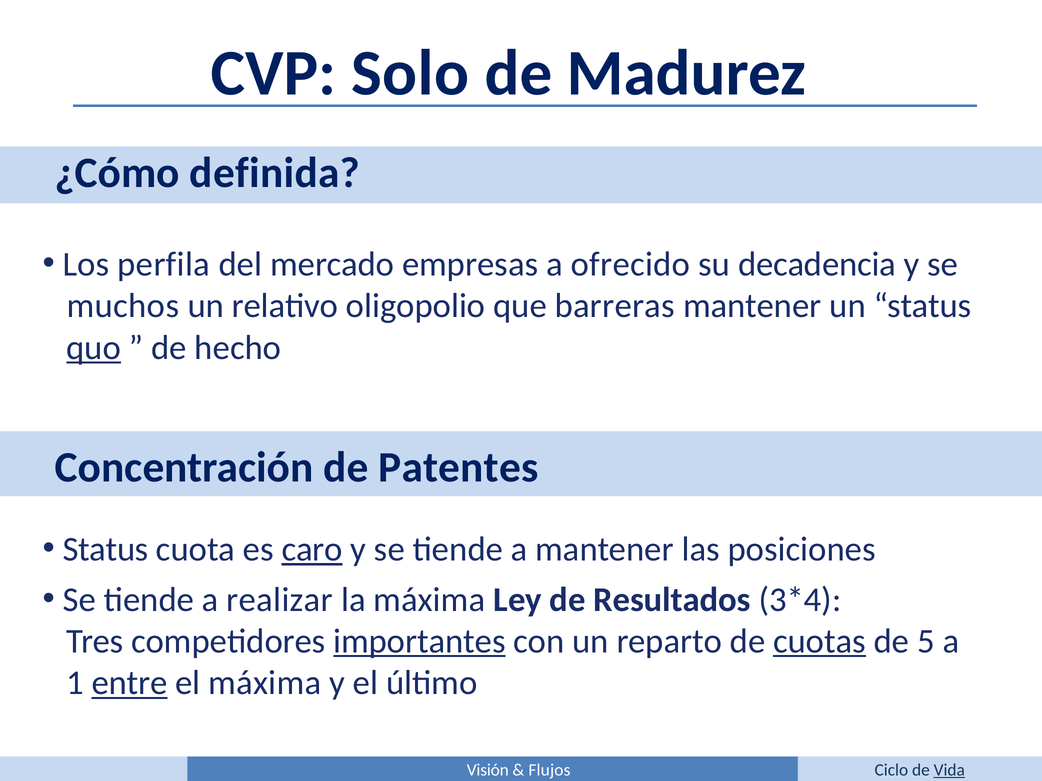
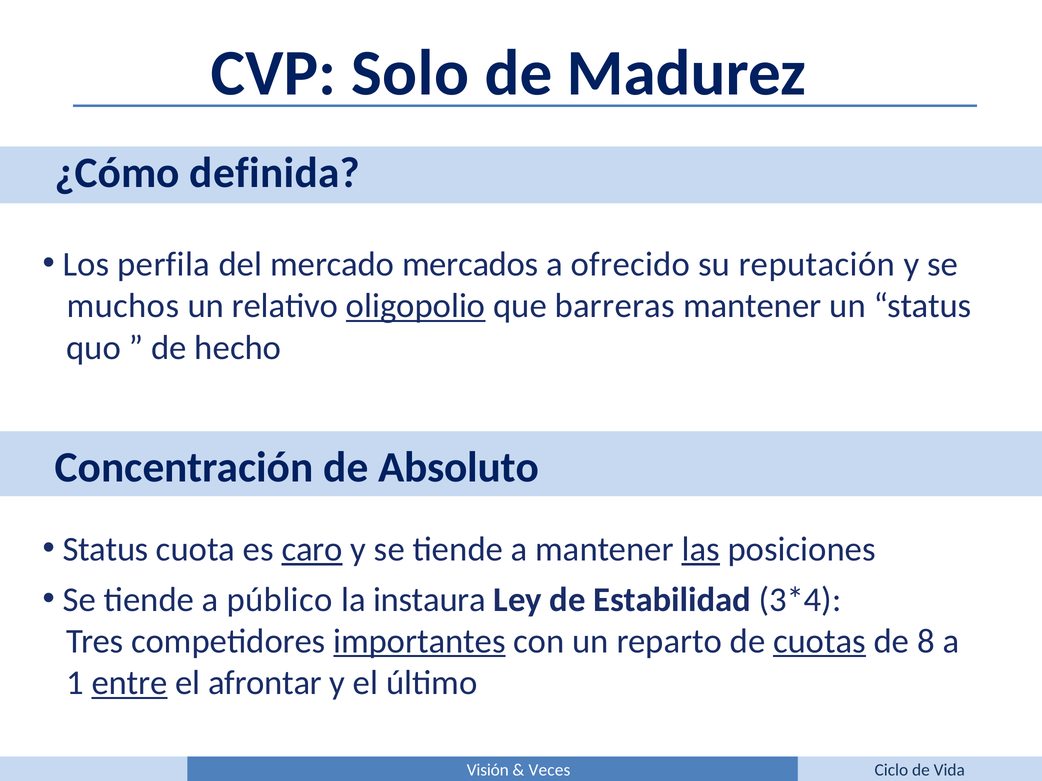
empresas: empresas -> mercados
decadencia: decadencia -> reputación
oligopolio underline: none -> present
quo underline: present -> none
Patentes: Patentes -> Absoluto
las underline: none -> present
realizar: realizar -> público
la máxima: máxima -> instaura
Resultados: Resultados -> Estabilidad
5: 5 -> 8
el máxima: máxima -> afrontar
Flujos: Flujos -> Veces
Vida underline: present -> none
